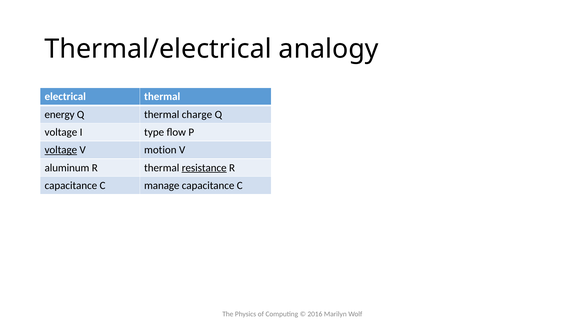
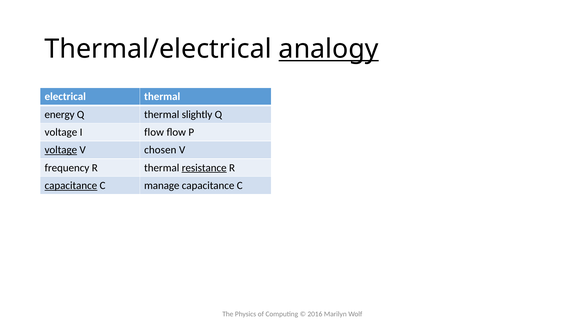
analogy underline: none -> present
charge: charge -> slightly
I type: type -> flow
motion: motion -> chosen
aluminum: aluminum -> frequency
capacitance at (71, 186) underline: none -> present
